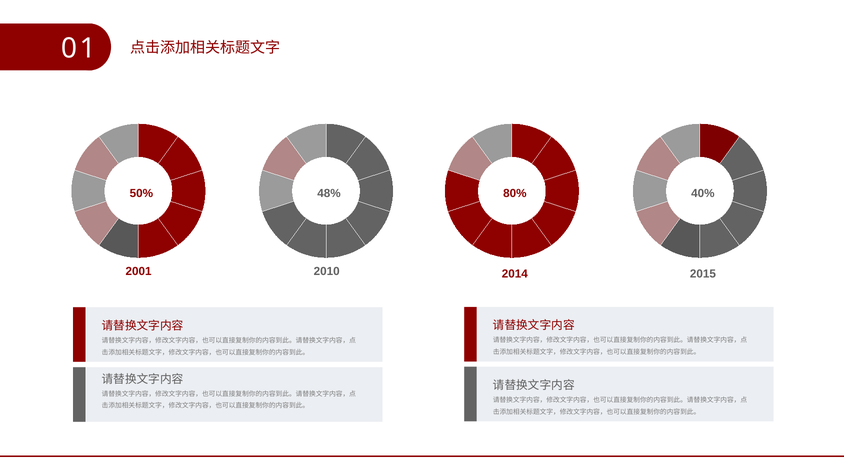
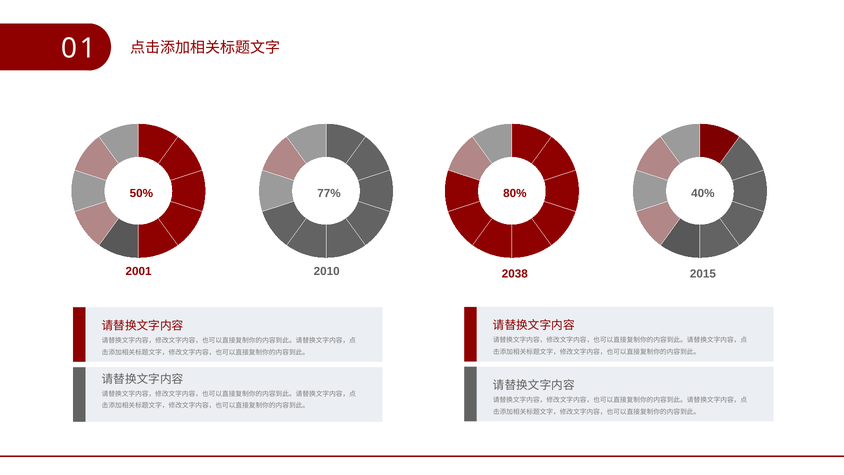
48%: 48% -> 77%
2014: 2014 -> 2038
